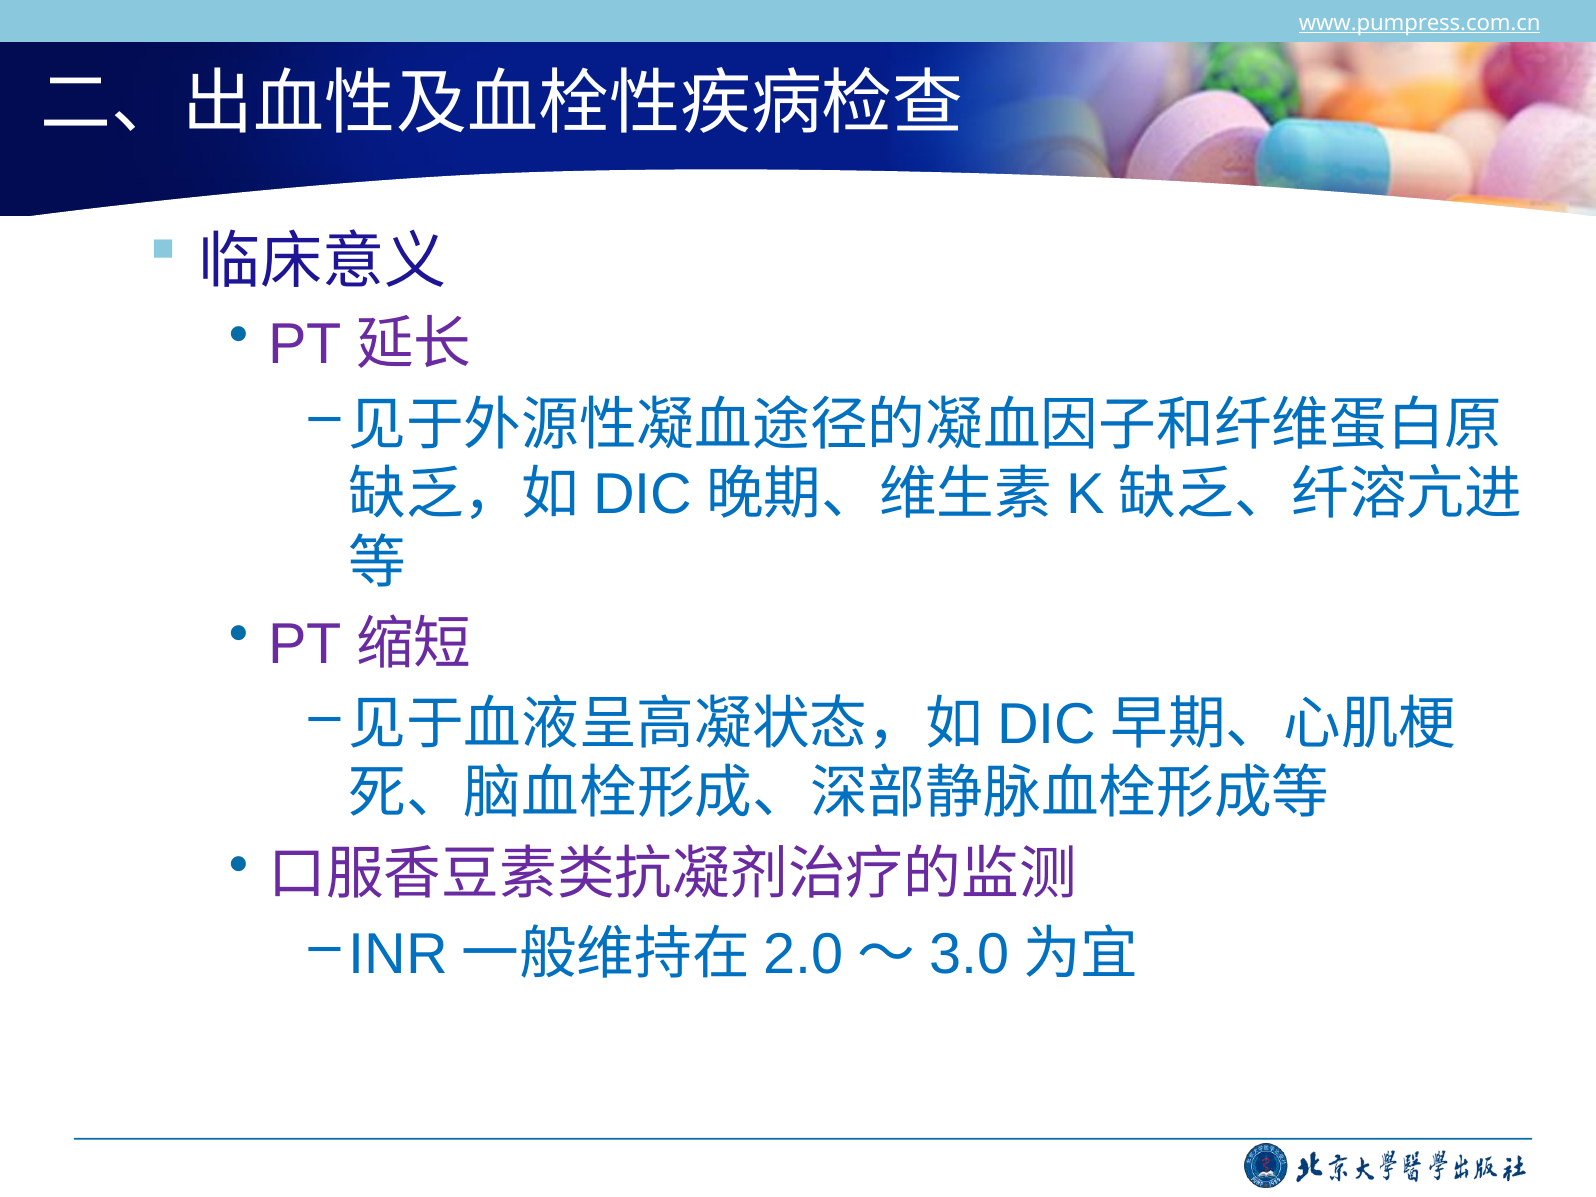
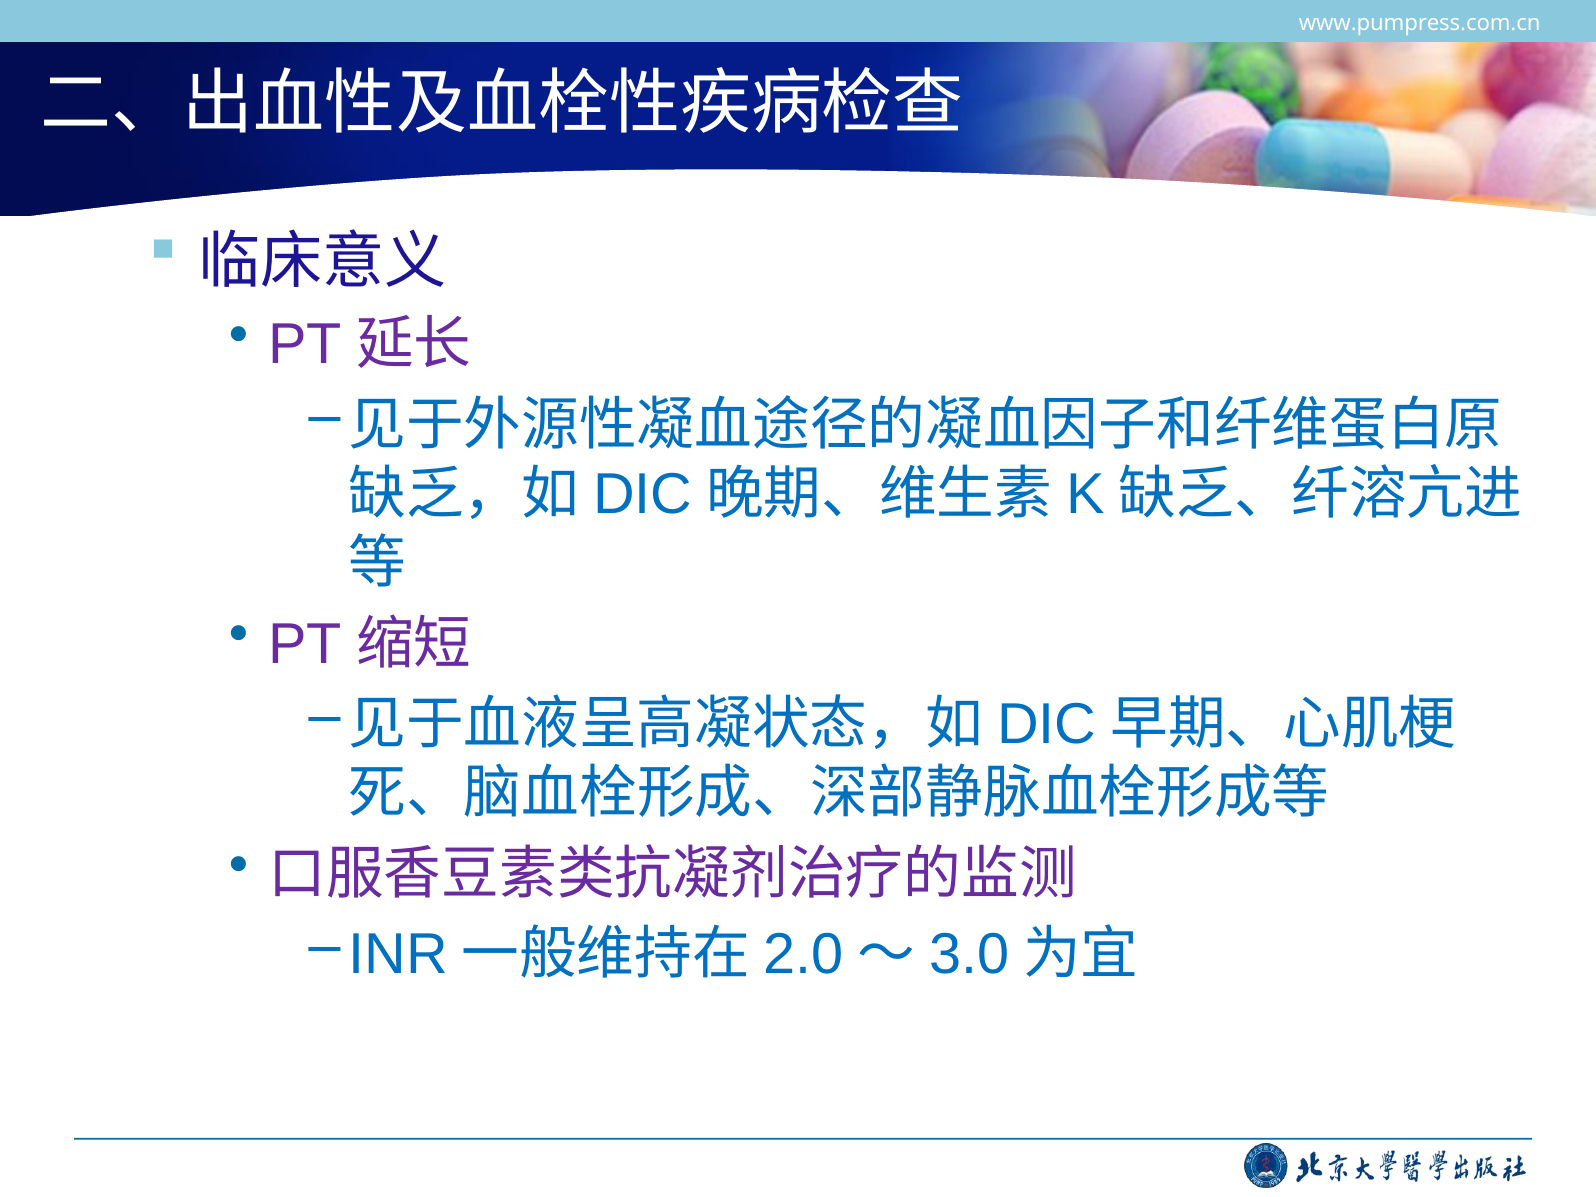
www.pumpress.com.cn underline: present -> none
